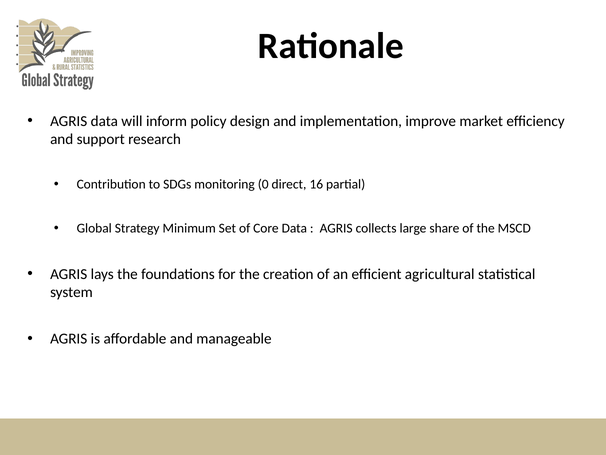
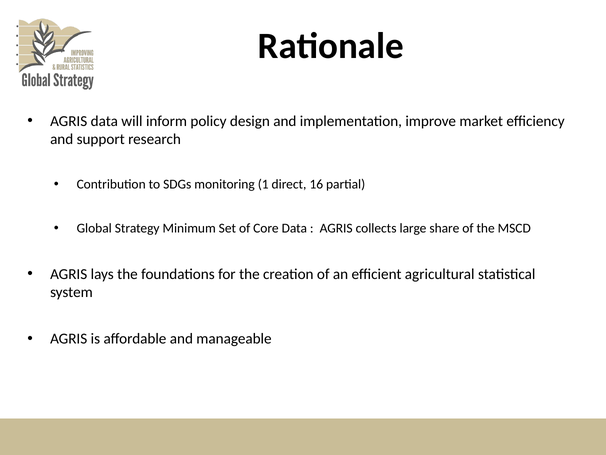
0: 0 -> 1
